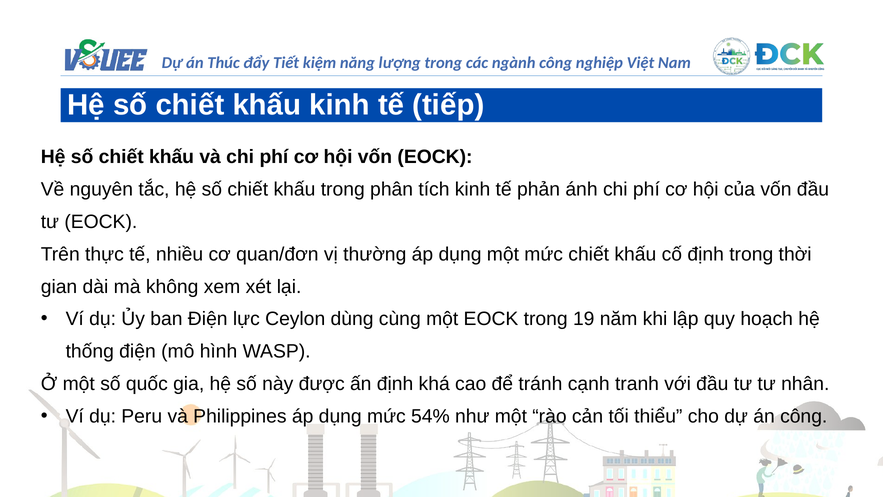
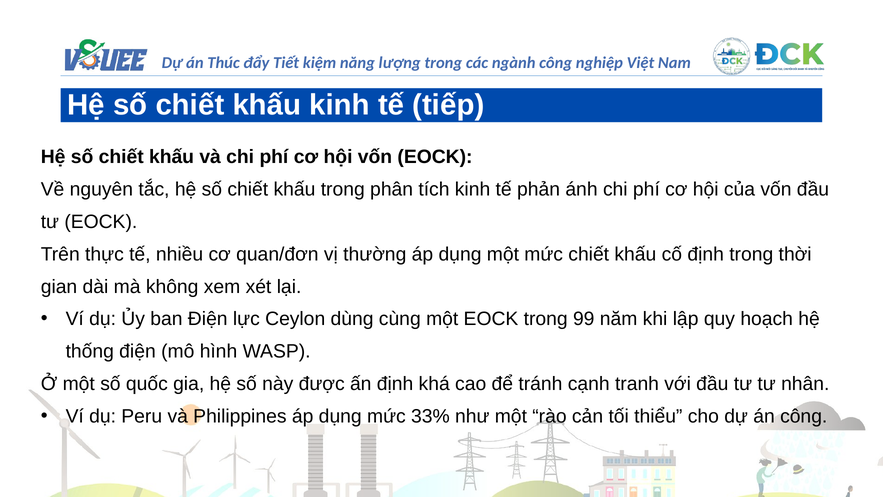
19: 19 -> 99
54%: 54% -> 33%
